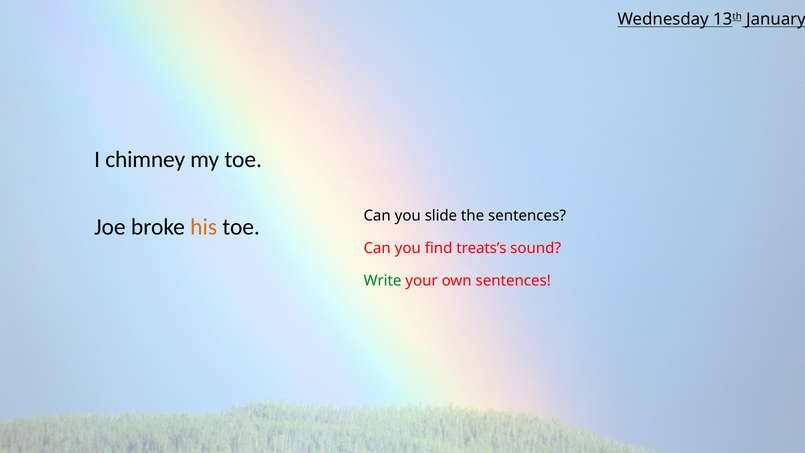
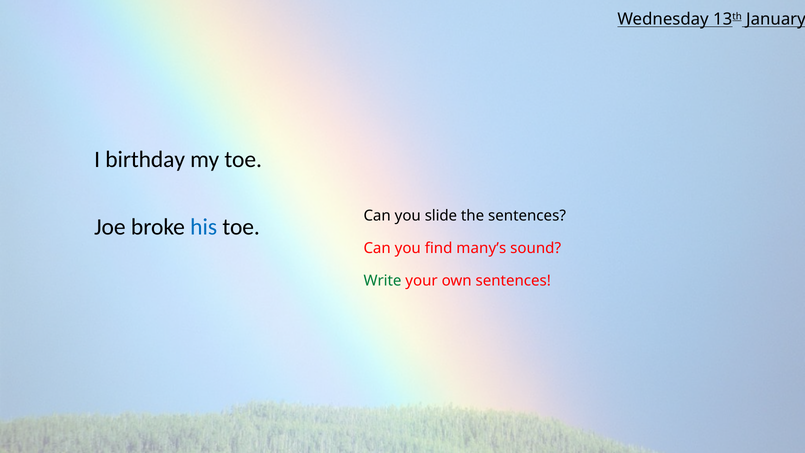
chimney: chimney -> birthday
his colour: orange -> blue
treats’s: treats’s -> many’s
